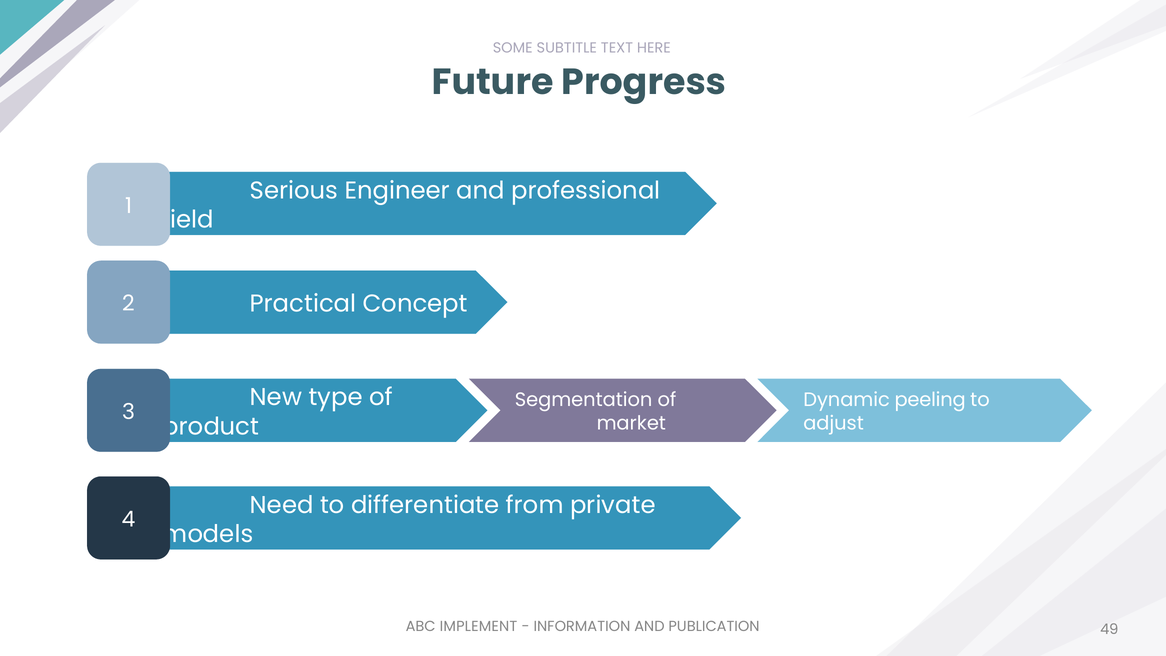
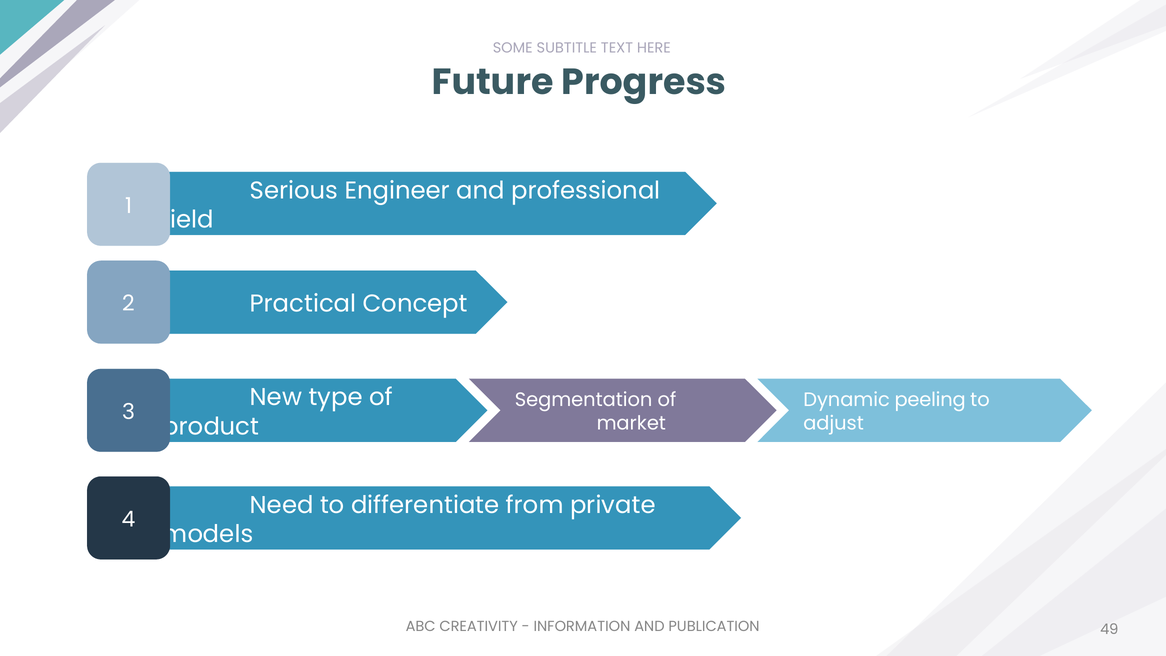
IMPLEMENT: IMPLEMENT -> CREATIVITY
